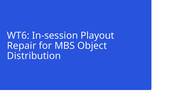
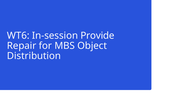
Playout: Playout -> Provide
